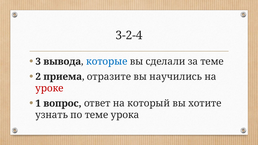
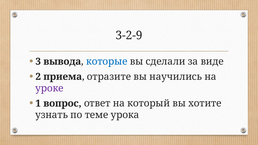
3-2-4: 3-2-4 -> 3-2-9
за теме: теме -> виде
уроке colour: red -> purple
